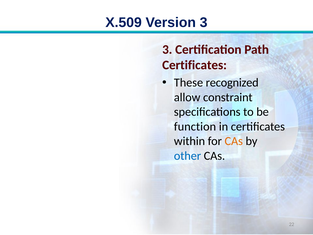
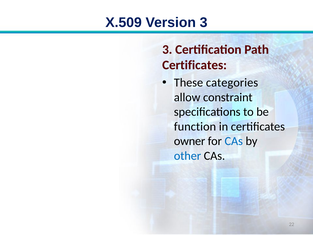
recognized: recognized -> categories
within: within -> owner
CAs at (234, 141) colour: orange -> blue
